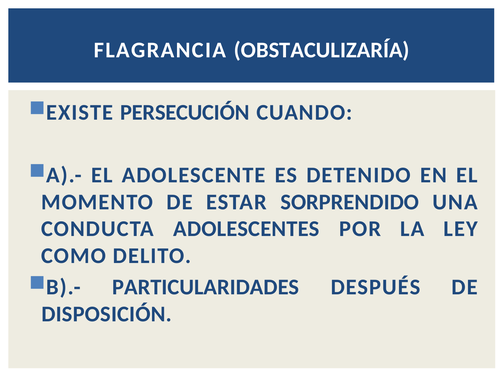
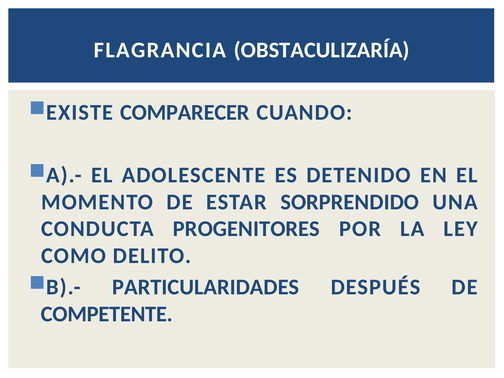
PERSECUCIÓN: PERSECUCIÓN -> COMPARECER
ADOLESCENTES: ADOLESCENTES -> PROGENITORES
DISPOSICIÓN: DISPOSICIÓN -> COMPETENTE
